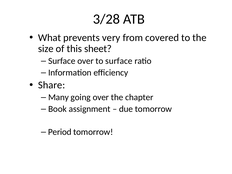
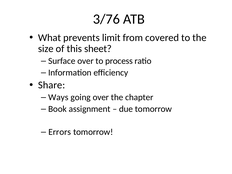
3/28: 3/28 -> 3/76
very: very -> limit
to surface: surface -> process
Many: Many -> Ways
Period: Period -> Errors
